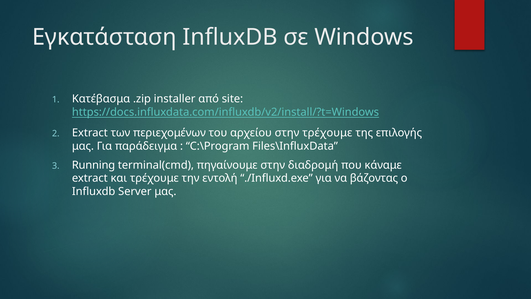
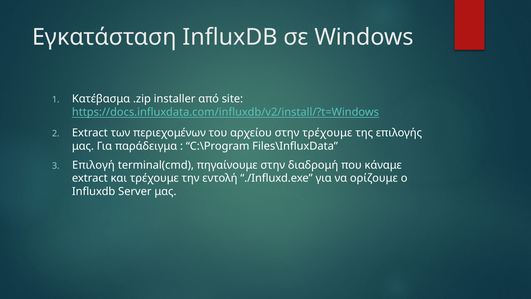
Running: Running -> Επιλογή
βάζοντας: βάζοντας -> ορίζουμε
